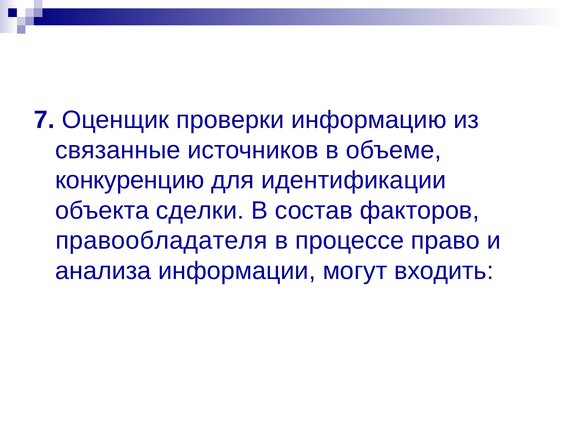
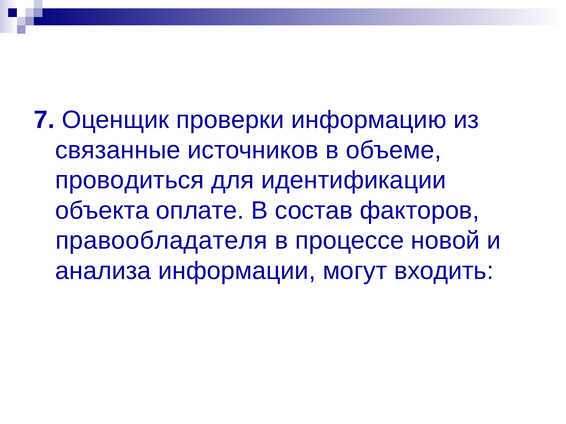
конкуренцию: конкуренцию -> проводиться
сделки: сделки -> оплате
право: право -> новой
